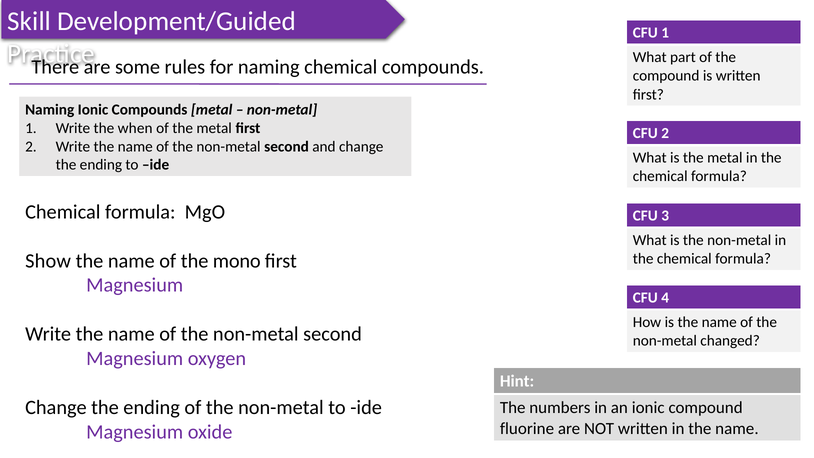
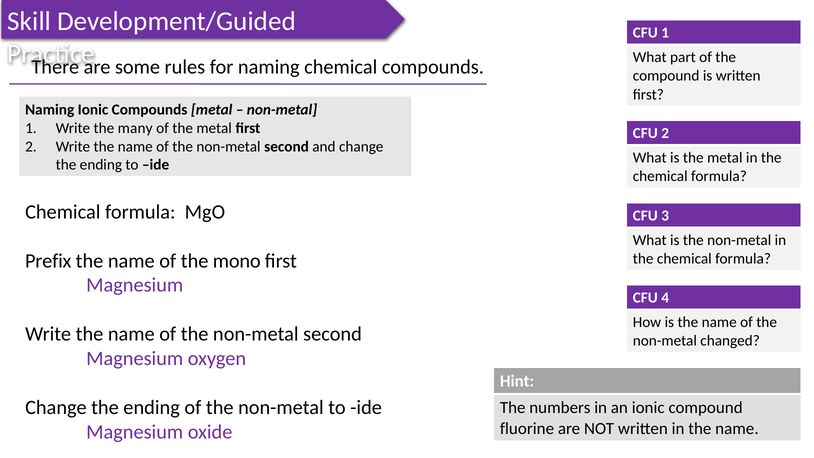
when: when -> many
Show: Show -> Prefix
